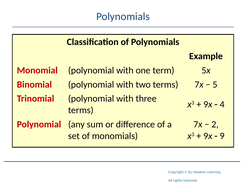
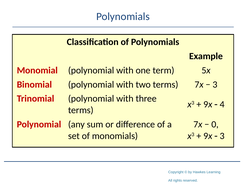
5 at (215, 85): 5 -> 3
2: 2 -> 0
9 at (222, 136): 9 -> 3
